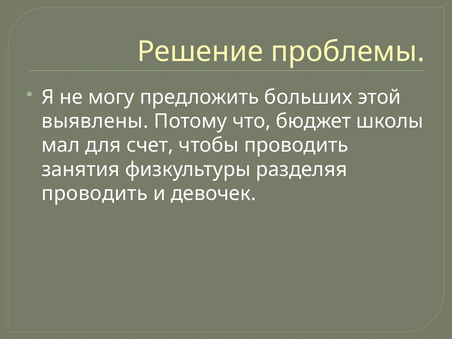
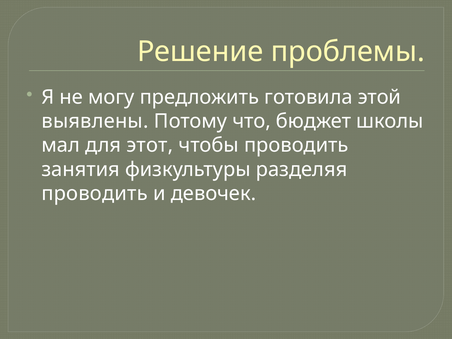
больших: больших -> готовила
счет: счет -> этот
